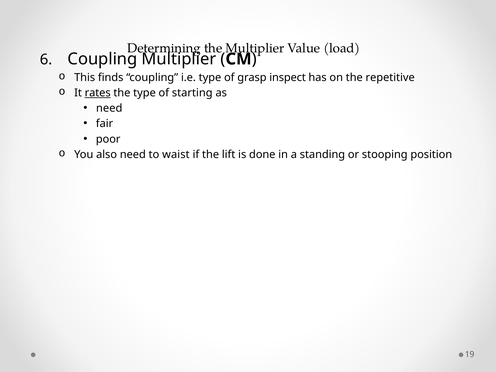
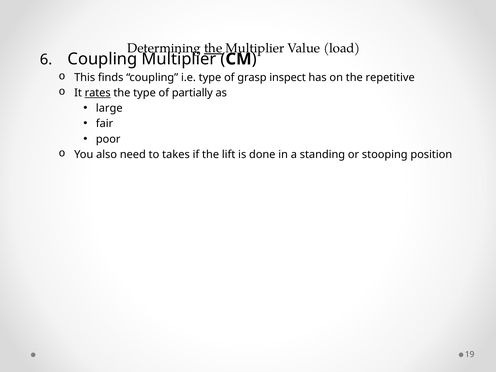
the at (213, 48) underline: none -> present
starting: starting -> partially
need at (109, 108): need -> large
waist: waist -> takes
